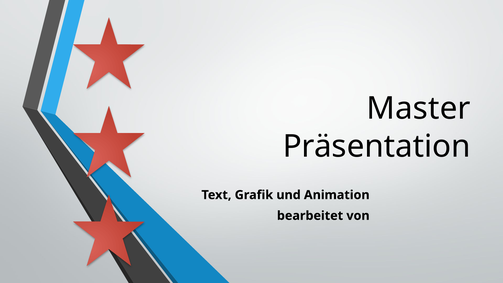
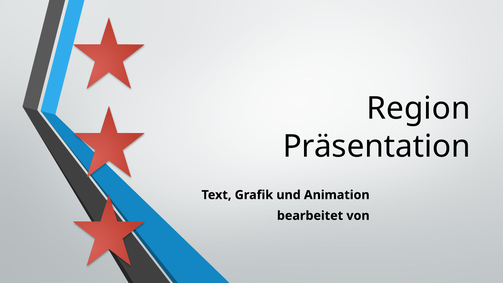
Master: Master -> Region
